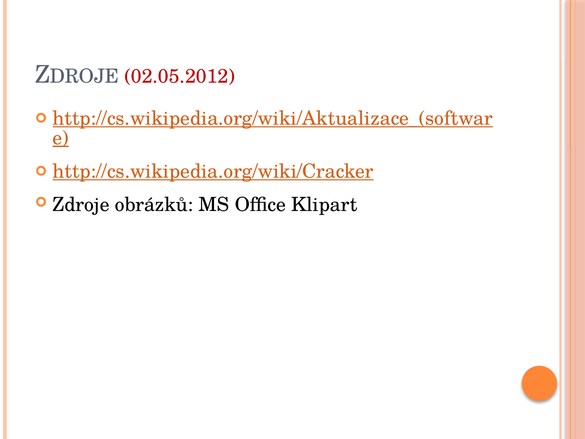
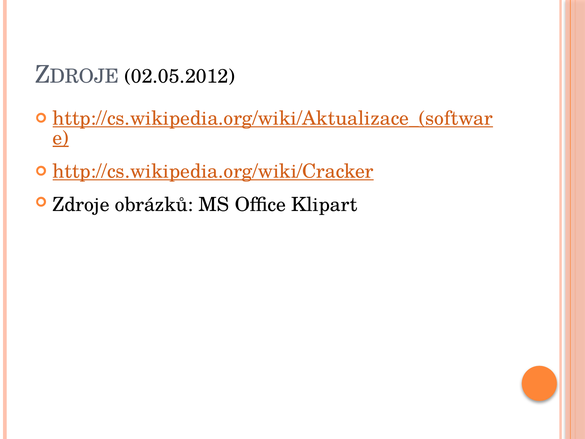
02.05.2012 colour: red -> black
